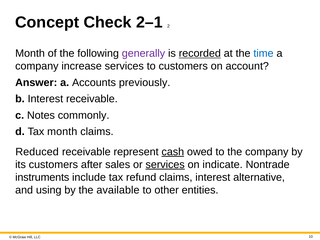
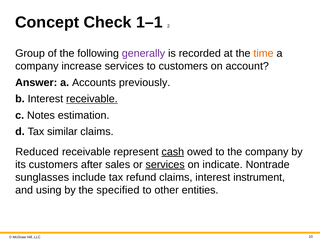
2–1: 2–1 -> 1–1
Month at (30, 53): Month -> Group
recorded underline: present -> none
time colour: blue -> orange
receivable at (92, 99) underline: none -> present
commonly: commonly -> estimation
Tax month: month -> similar
instruments: instruments -> sunglasses
alternative: alternative -> instrument
available: available -> specified
